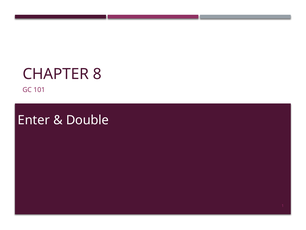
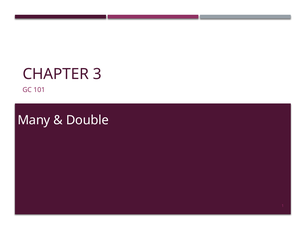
8: 8 -> 3
Enter: Enter -> Many
